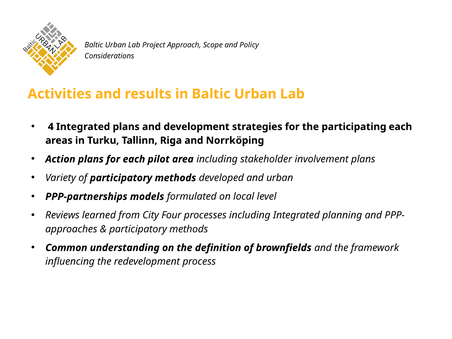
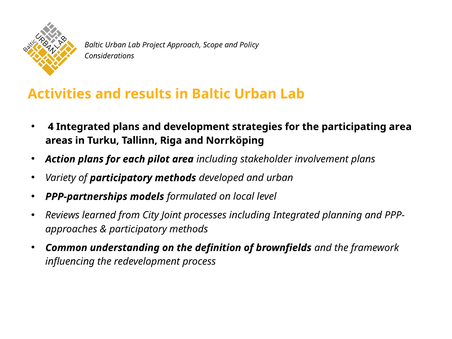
participating each: each -> area
Four: Four -> Joint
